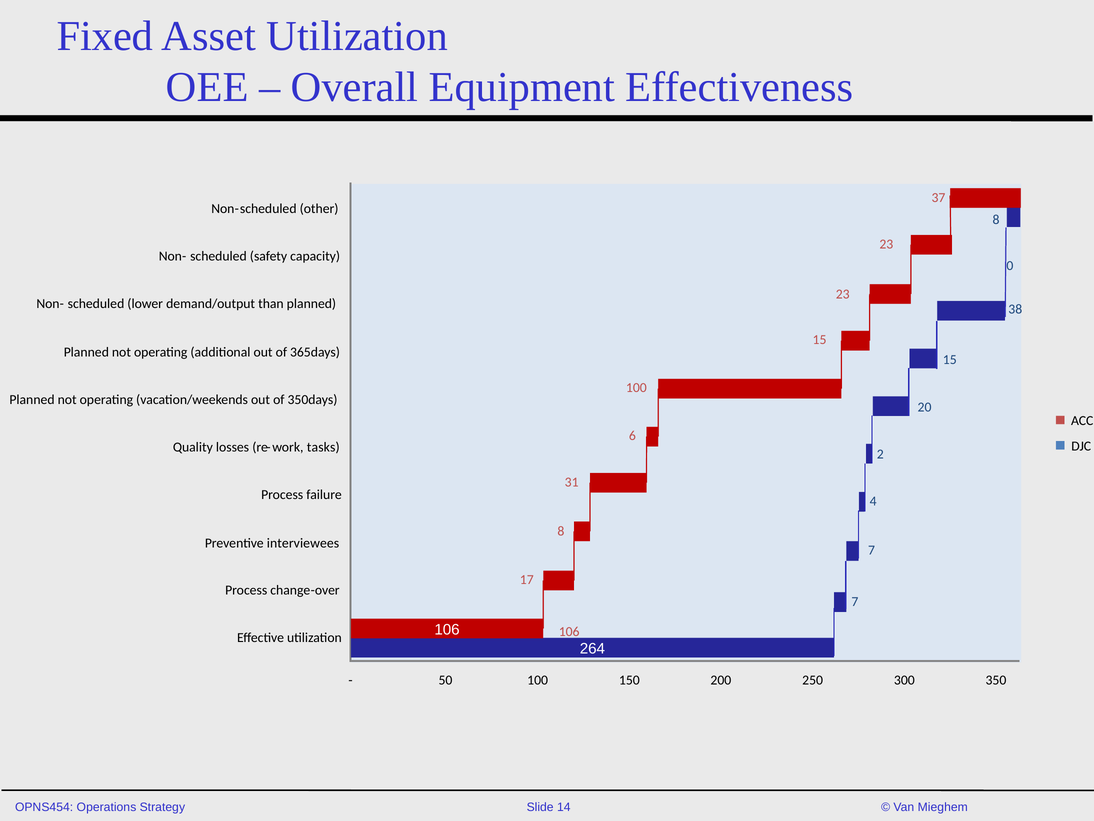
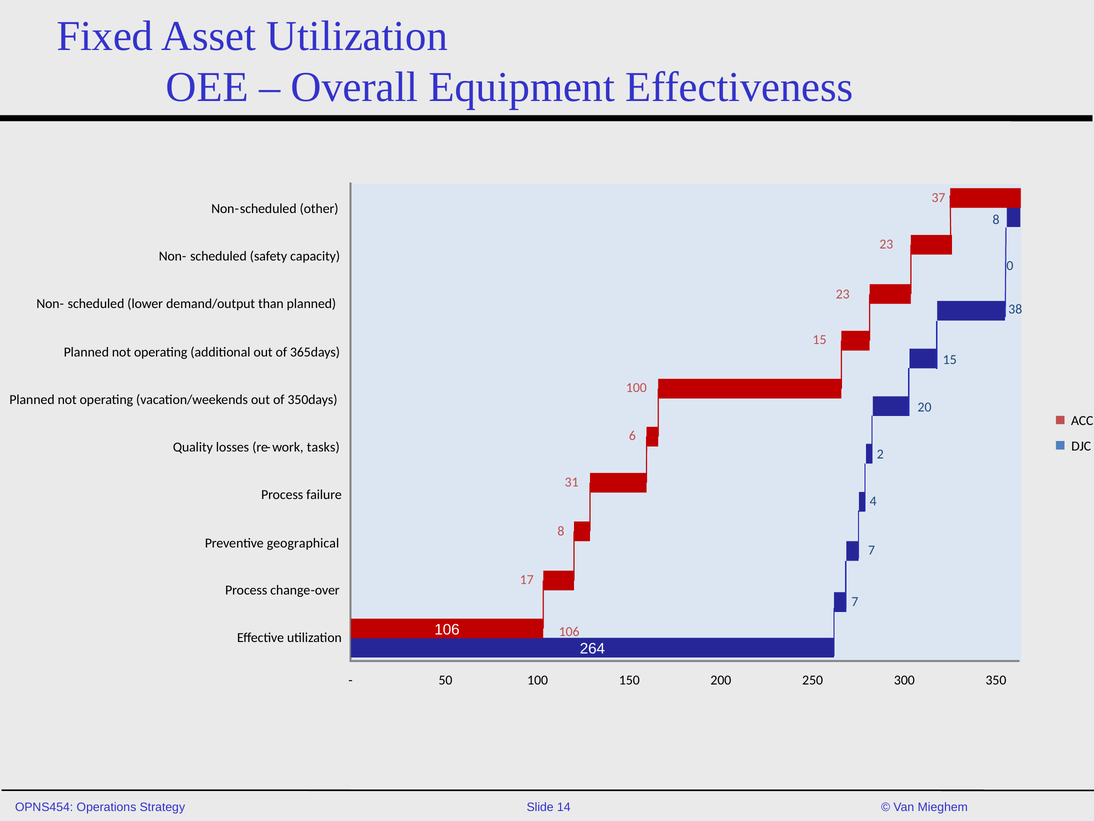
interviewees: interviewees -> geographical
